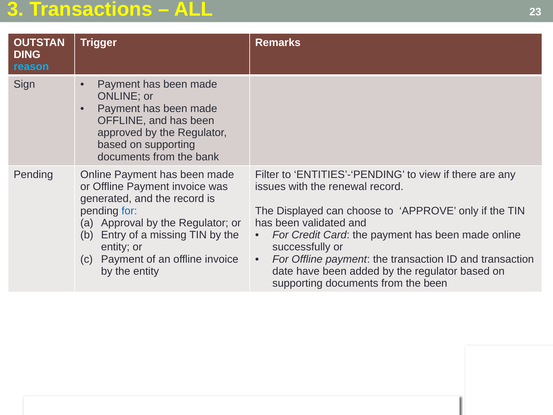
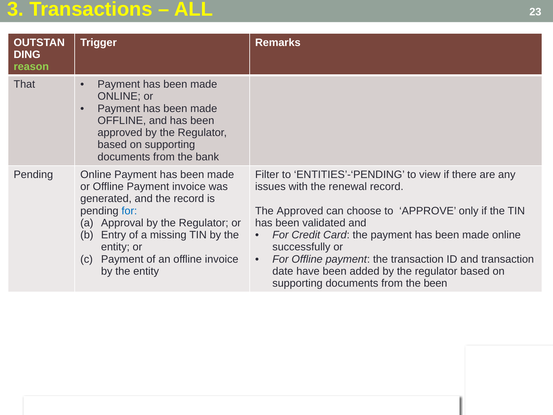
reason colour: light blue -> light green
Sign: Sign -> That
The Displayed: Displayed -> Approved
